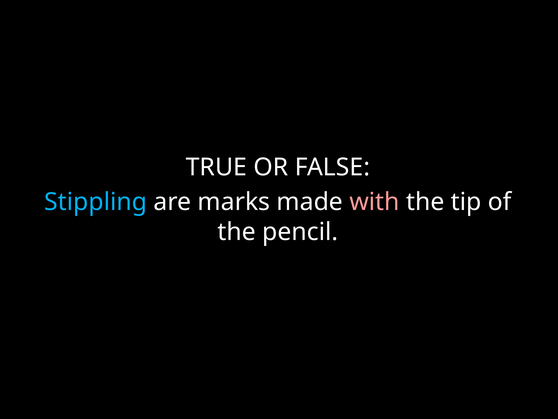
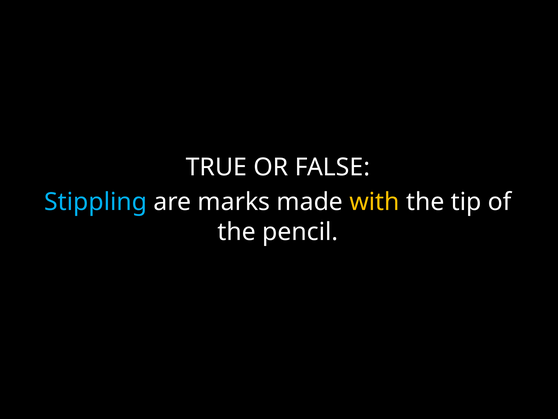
with colour: pink -> yellow
